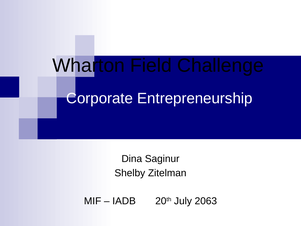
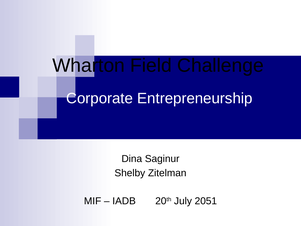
2063: 2063 -> 2051
